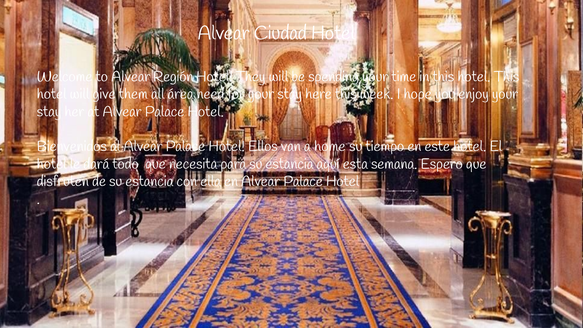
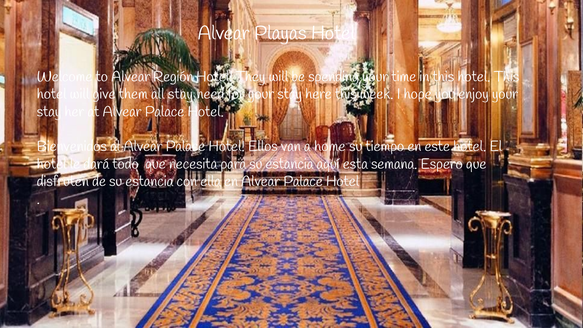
Ciudad: Ciudad -> Playas
all área: área -> stay
